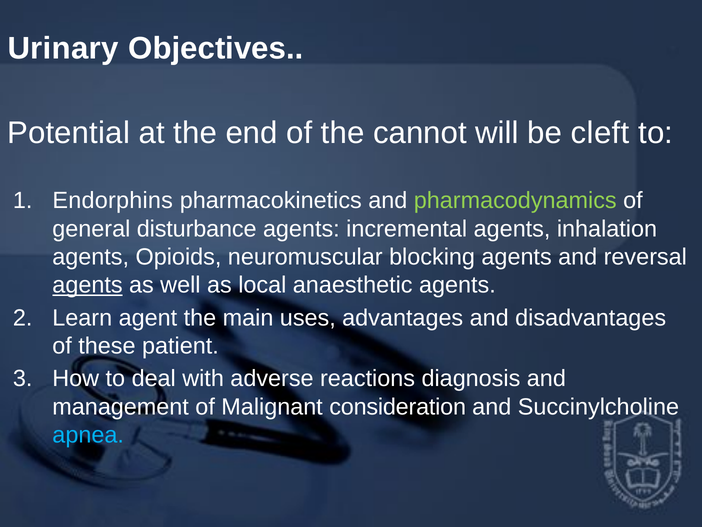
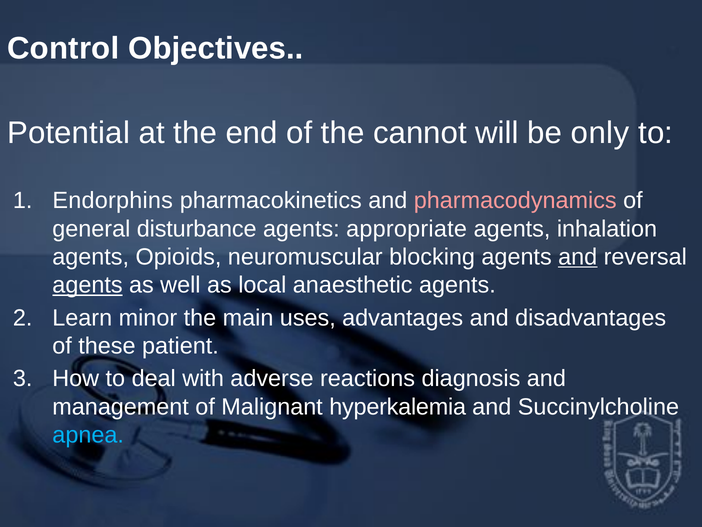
Urinary: Urinary -> Control
cleft: cleft -> only
pharmacodynamics colour: light green -> pink
incremental: incremental -> appropriate
and at (578, 257) underline: none -> present
agent: agent -> minor
consideration: consideration -> hyperkalemia
